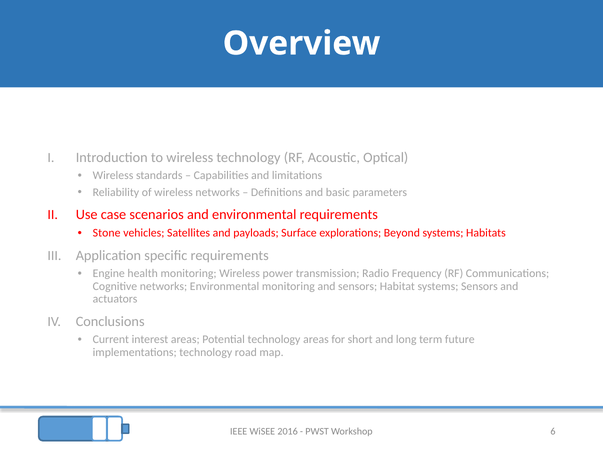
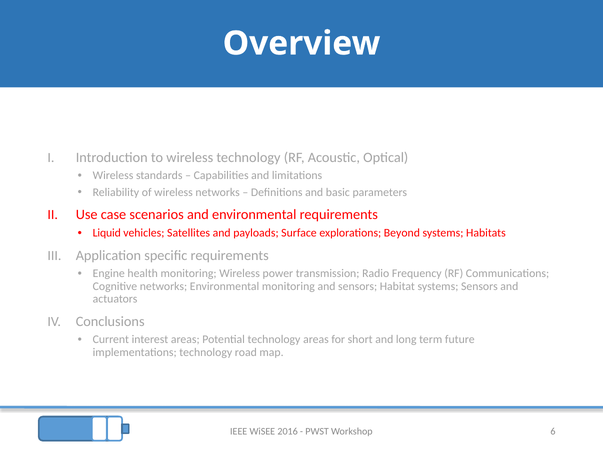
Stone: Stone -> Liquid
